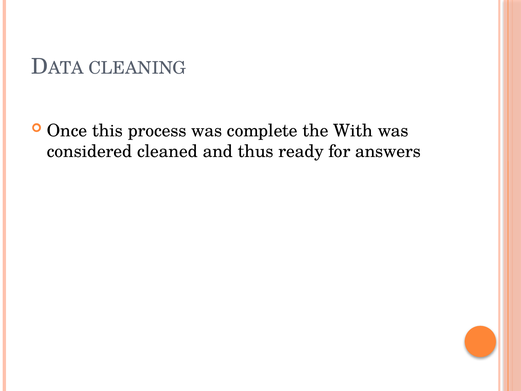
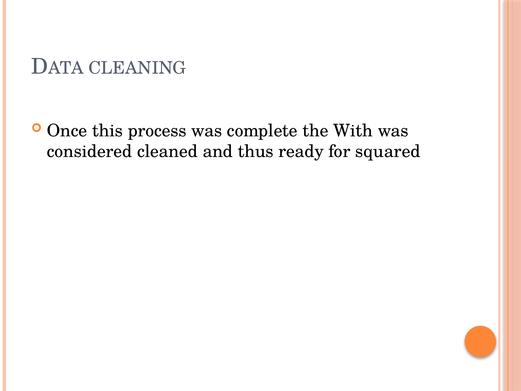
answers: answers -> squared
